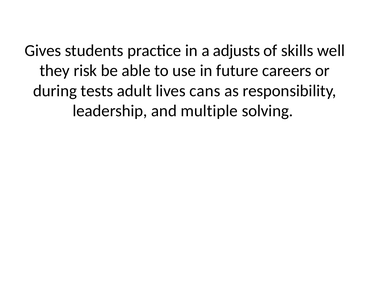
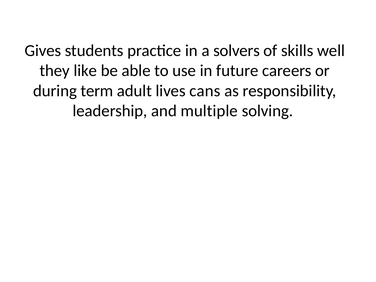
adjusts: adjusts -> solvers
risk: risk -> like
tests: tests -> term
